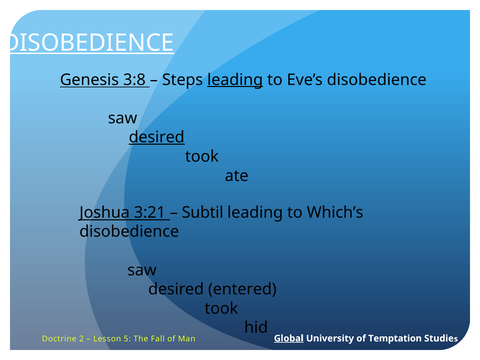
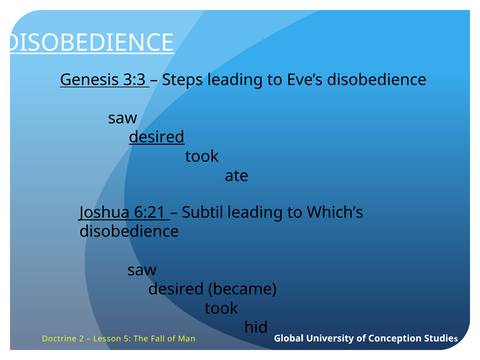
3:8: 3:8 -> 3:3
leading at (235, 80) underline: present -> none
3:21: 3:21 -> 6:21
entered: entered -> became
Global underline: present -> none
Temptation: Temptation -> Conception
